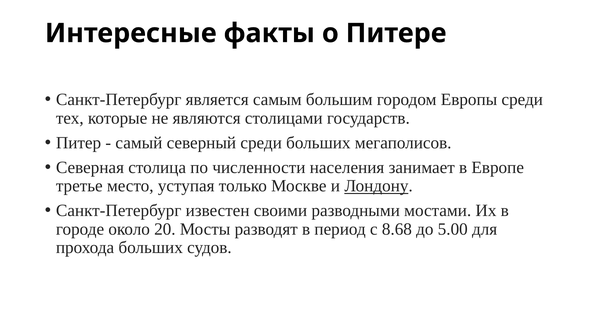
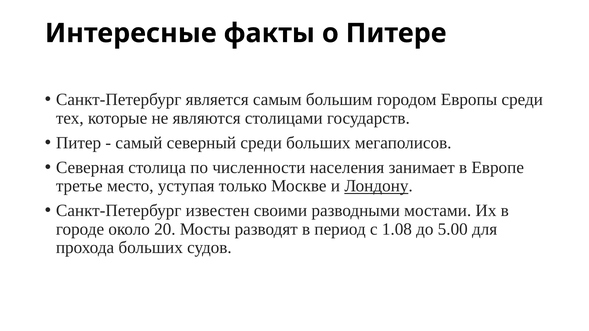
8.68: 8.68 -> 1.08
